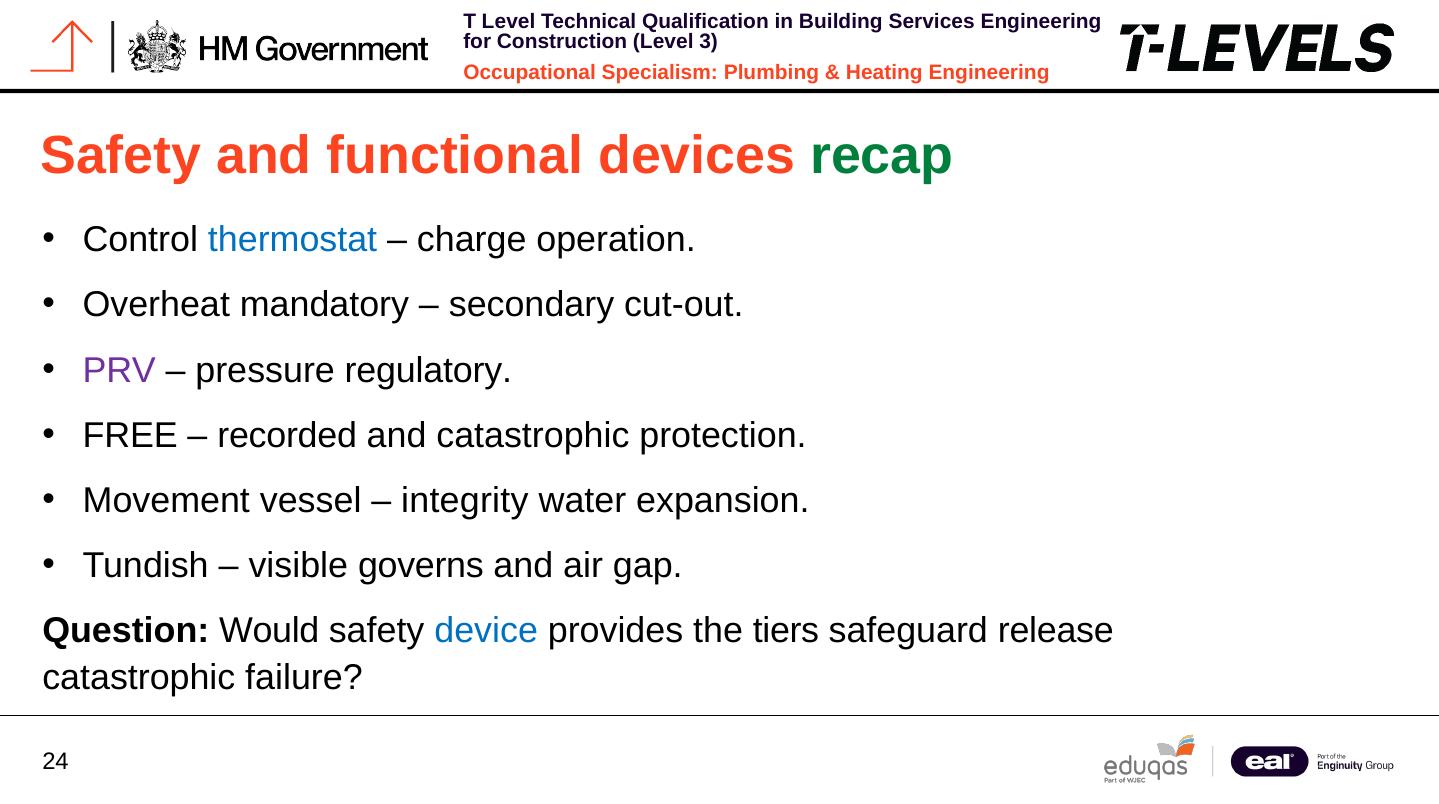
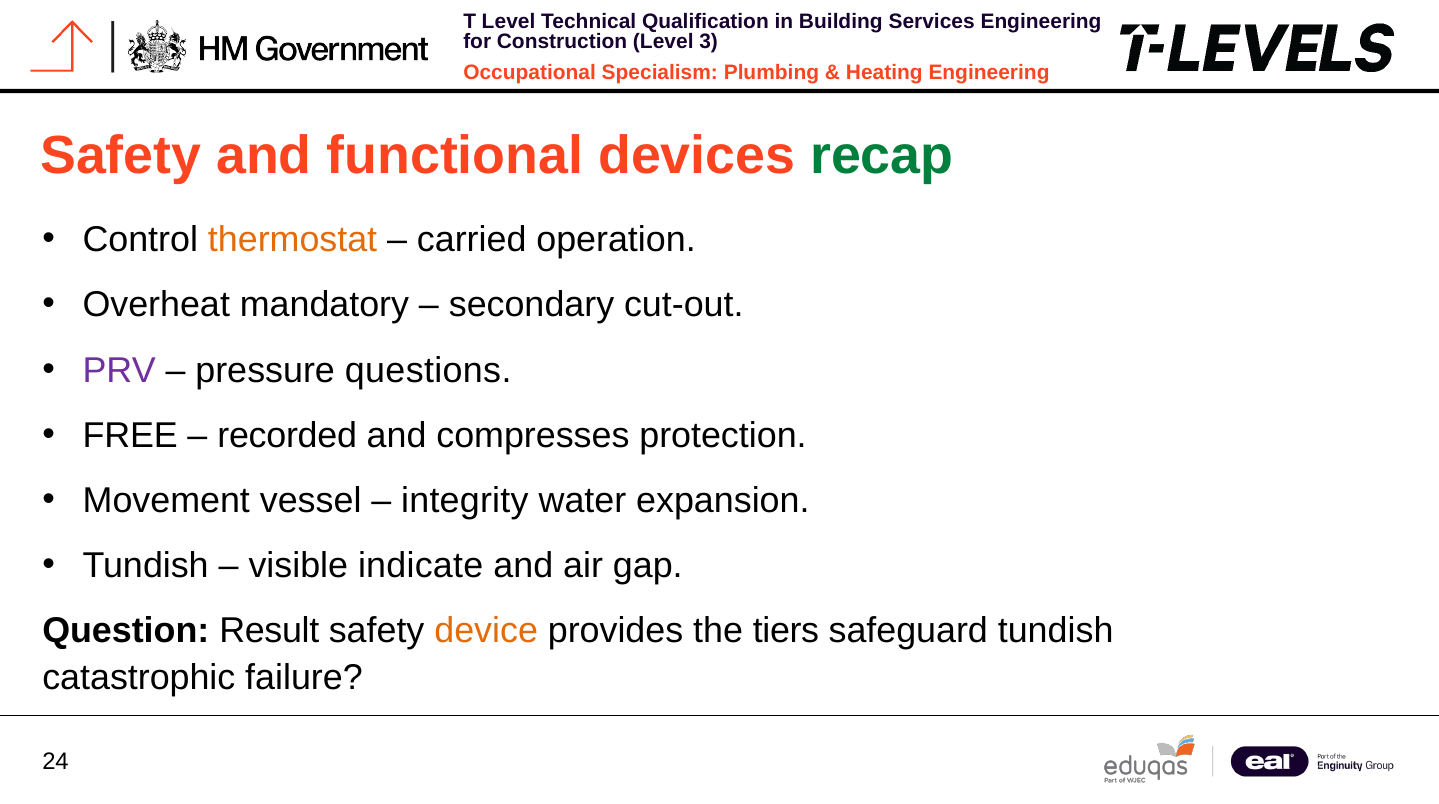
thermostat colour: blue -> orange
charge: charge -> carried
regulatory: regulatory -> questions
and catastrophic: catastrophic -> compresses
governs: governs -> indicate
Would: Would -> Result
device colour: blue -> orange
safeguard release: release -> tundish
